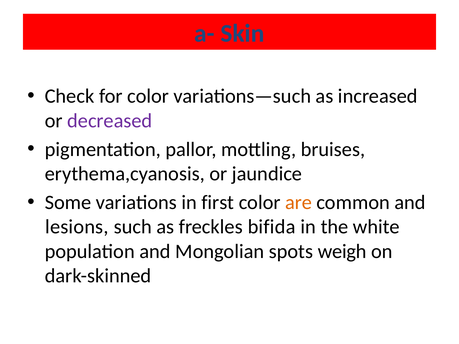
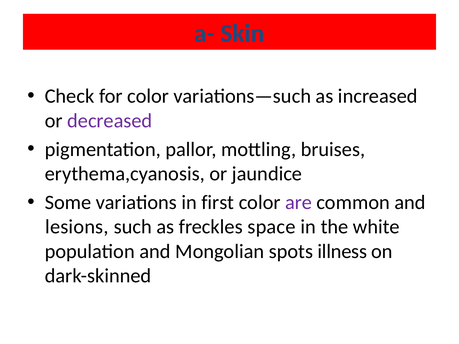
are colour: orange -> purple
bifida: bifida -> space
weigh: weigh -> illness
